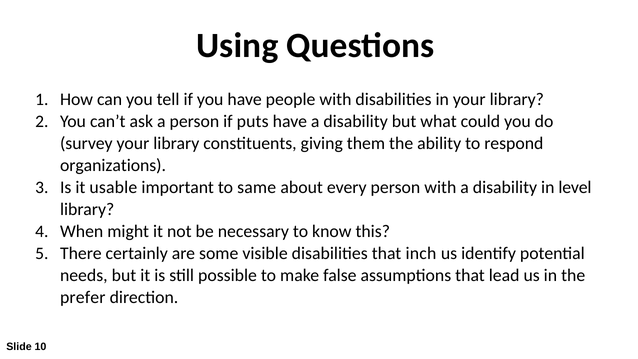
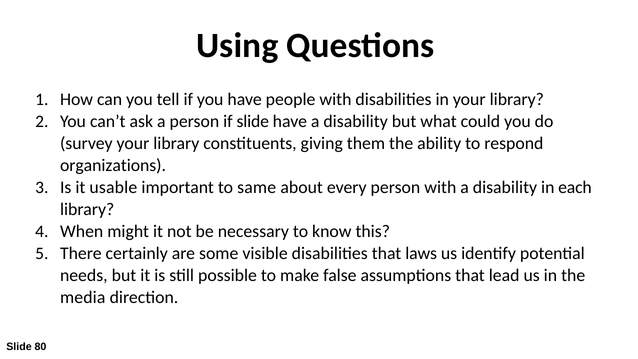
if puts: puts -> slide
level: level -> each
inch: inch -> laws
prefer: prefer -> media
10: 10 -> 80
